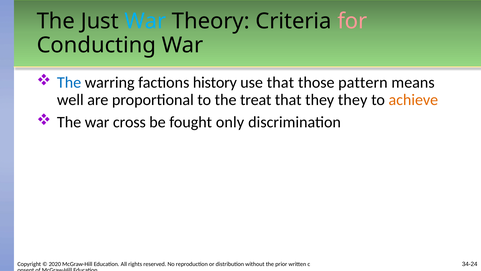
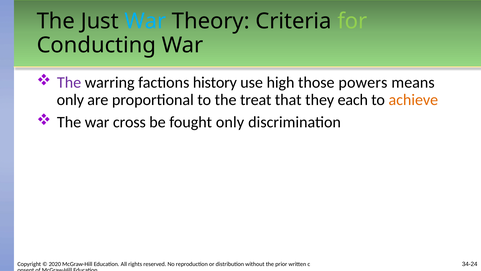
for colour: pink -> light green
The at (69, 82) colour: blue -> purple
use that: that -> high
pattern: pattern -> powers
well at (70, 100): well -> only
they they: they -> each
